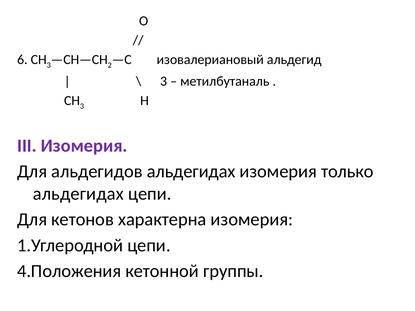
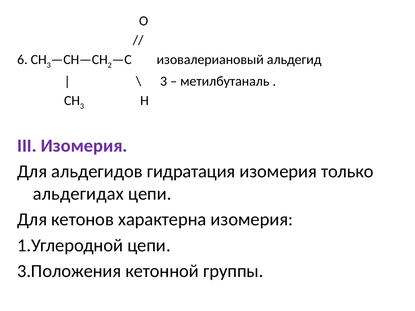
альдегидов альдегидах: альдегидах -> гидратация
4.Положения: 4.Положения -> 3.Положения
